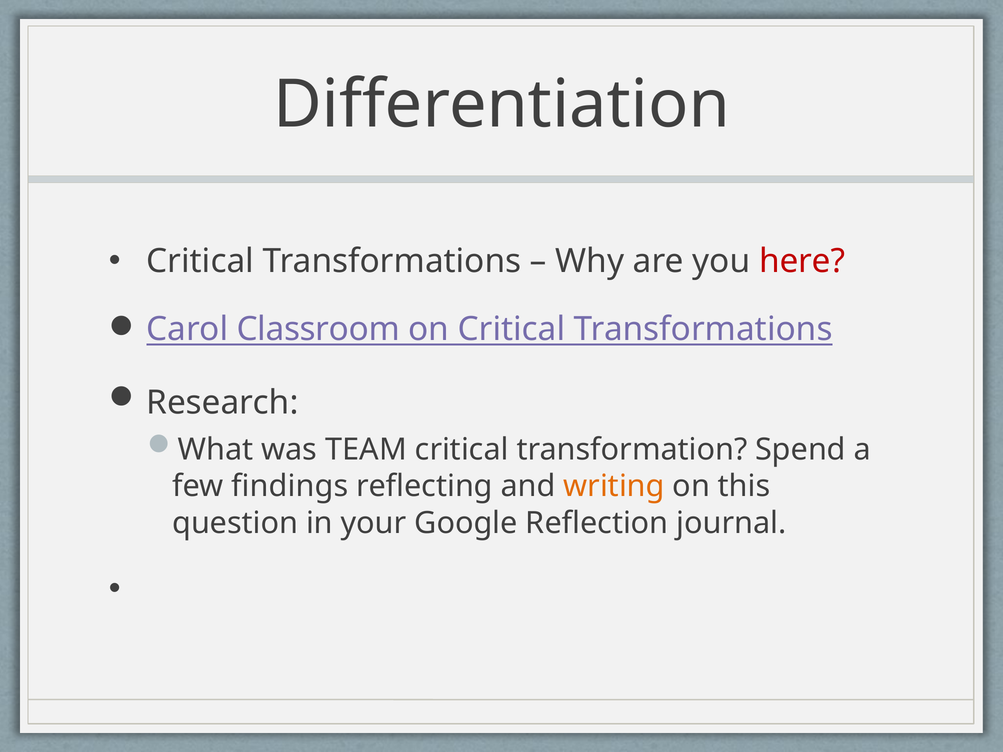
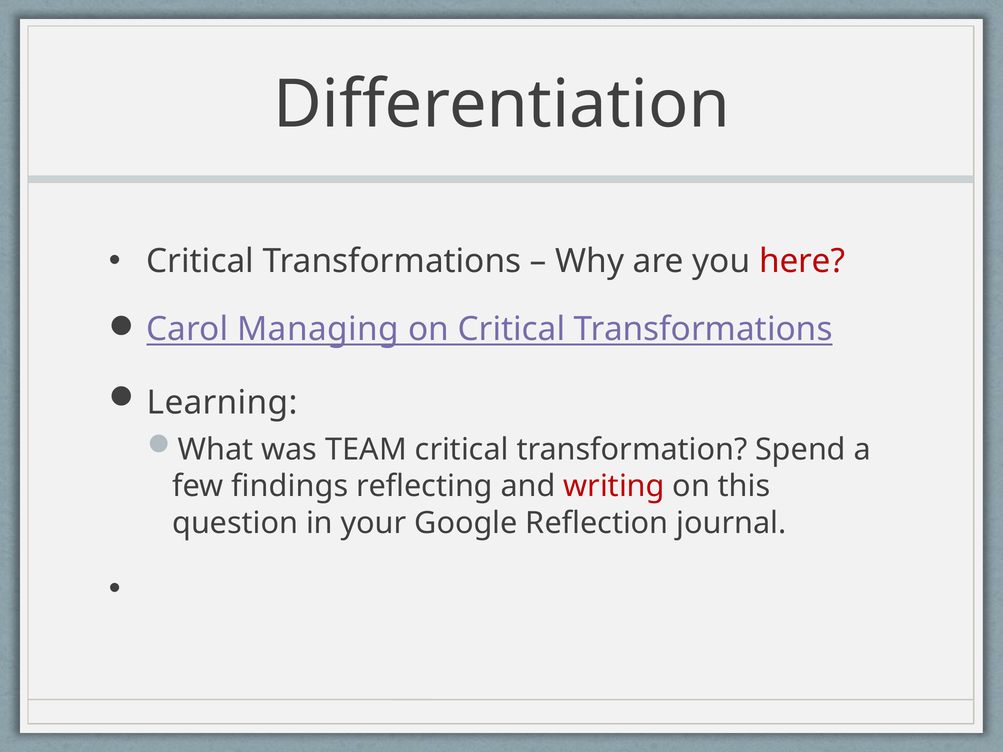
Classroom: Classroom -> Managing
Research: Research -> Learning
writing colour: orange -> red
